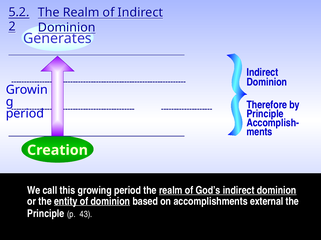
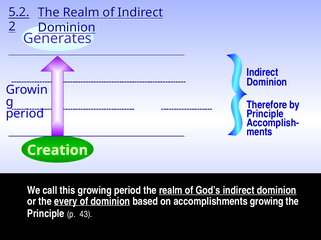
entity: entity -> every
accomplishments external: external -> growing
